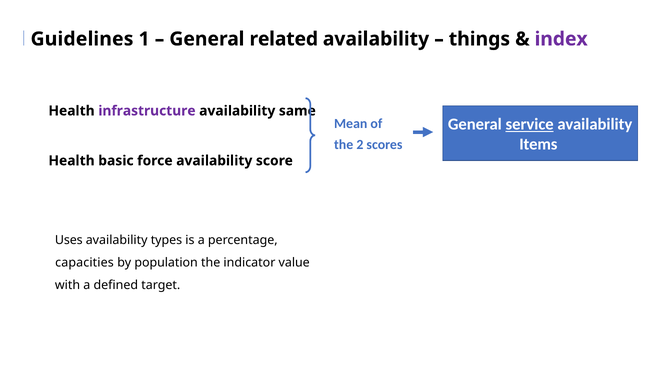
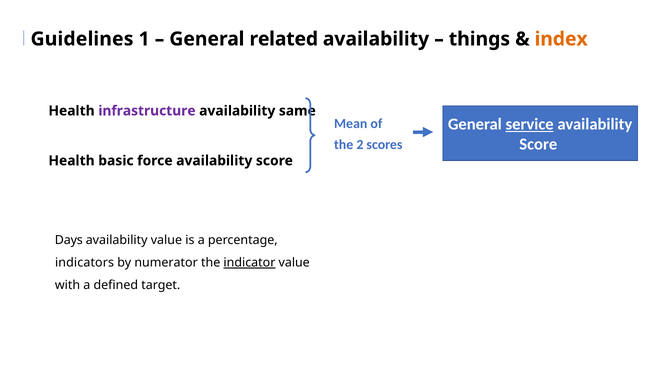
index colour: purple -> orange
Items at (538, 144): Items -> Score
Uses: Uses -> Days
availability types: types -> value
capacities: capacities -> indicators
population: population -> numerator
indicator underline: none -> present
